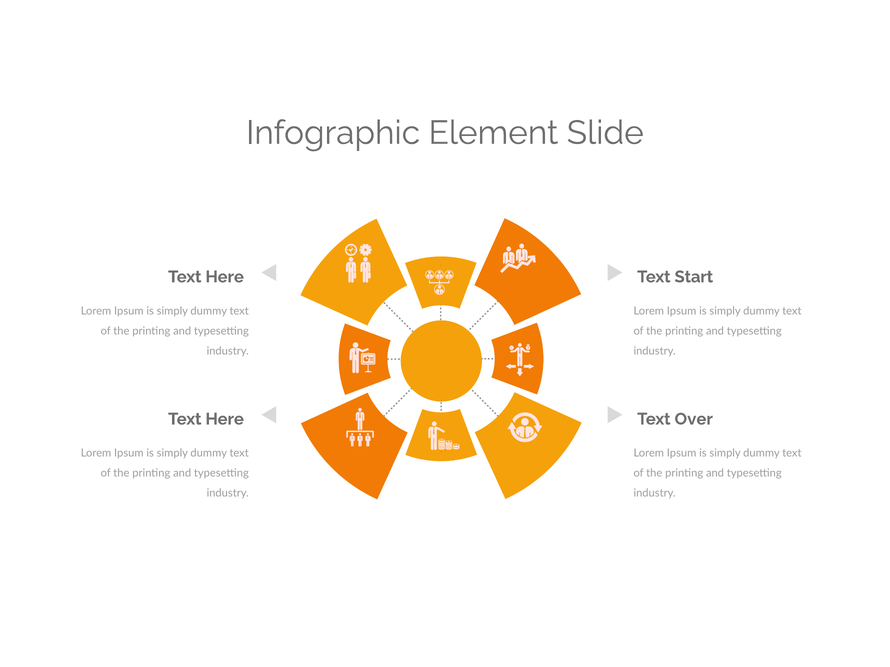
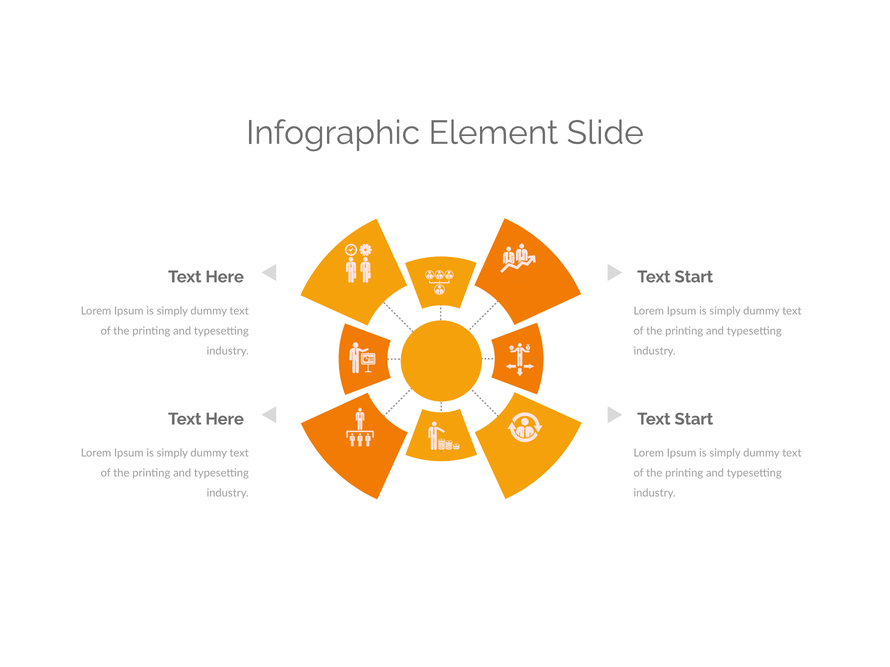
Over at (694, 419): Over -> Start
